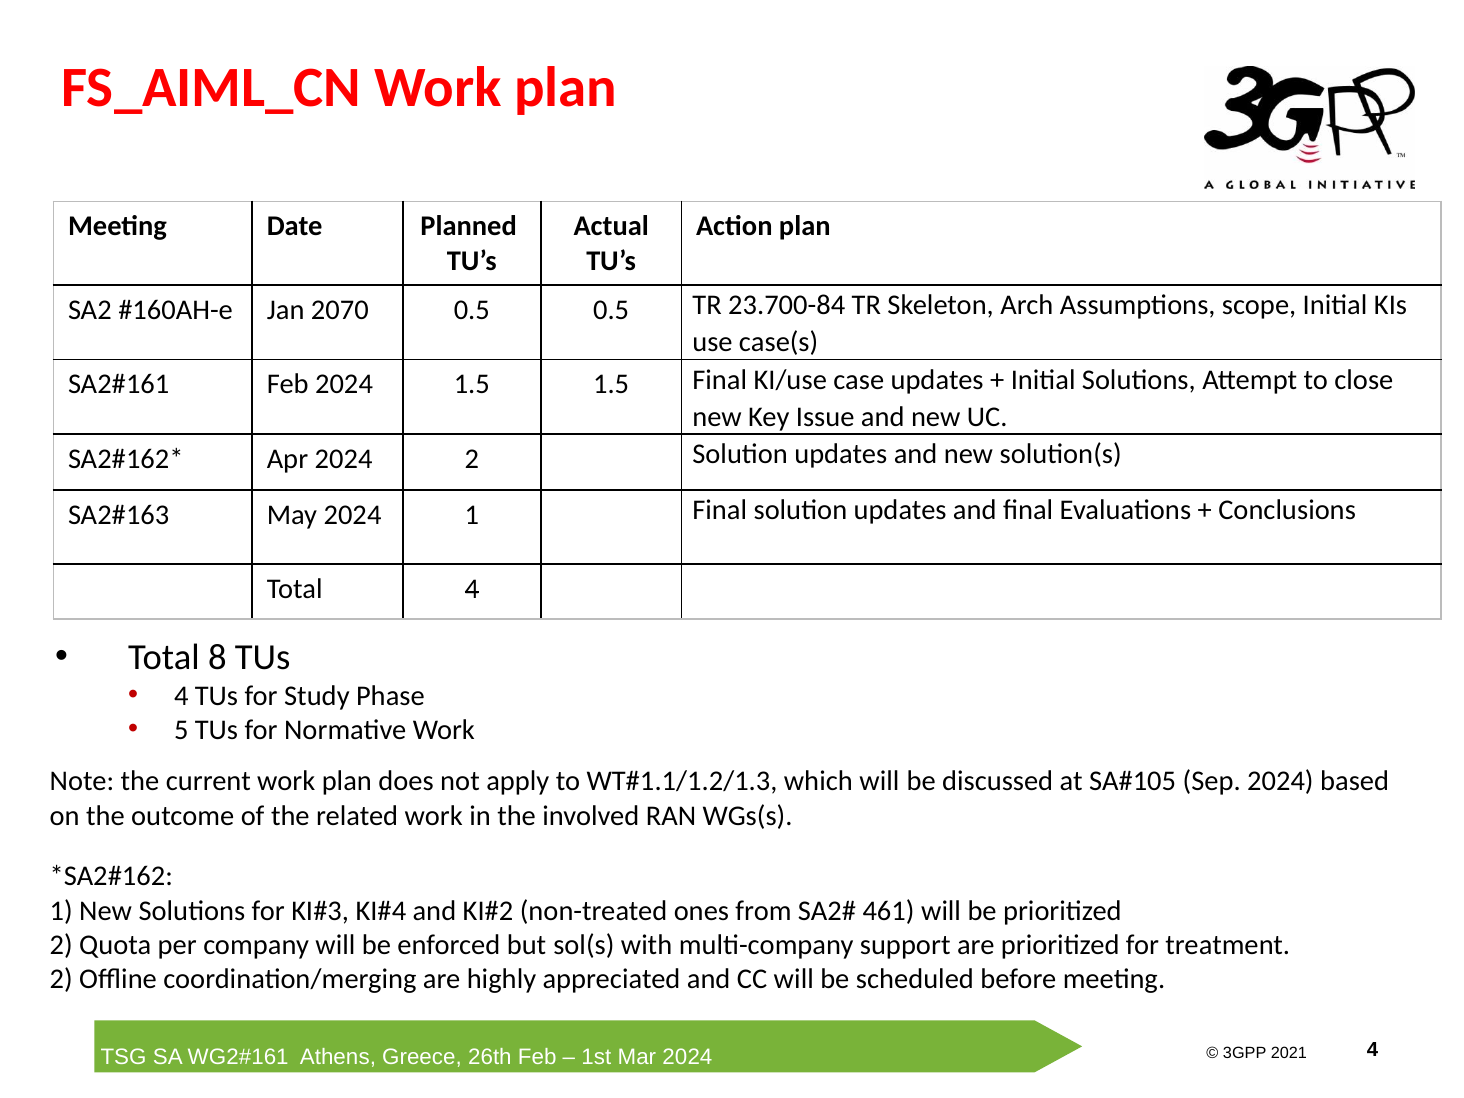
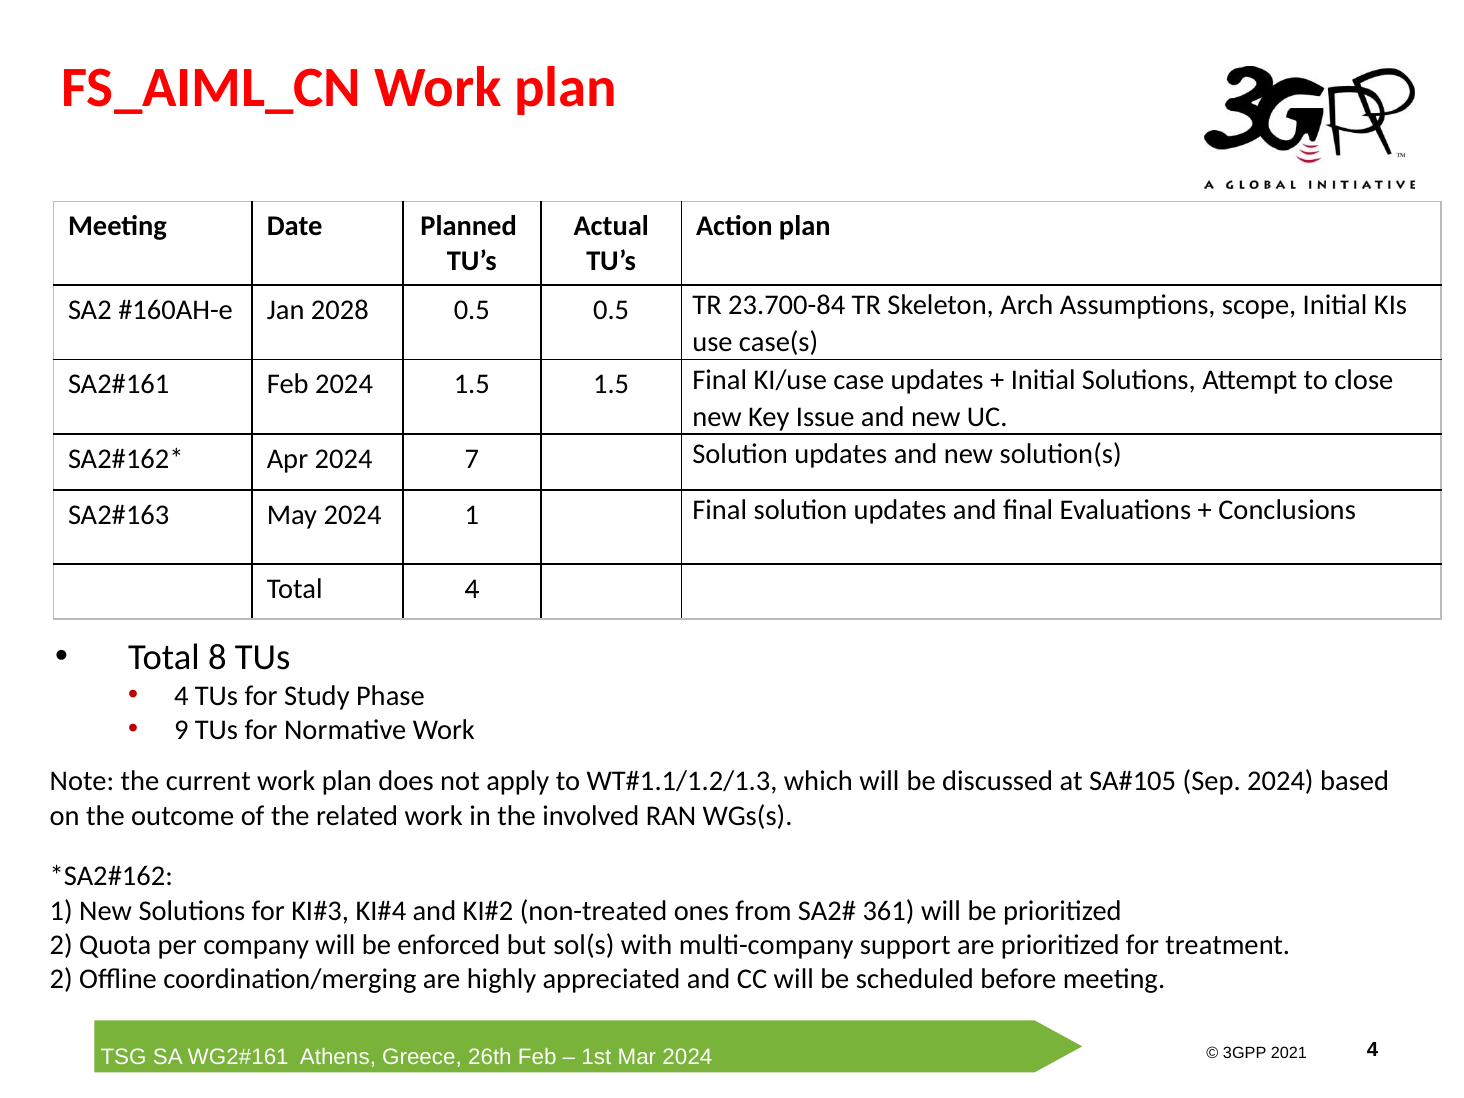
2070: 2070 -> 2028
2024 2: 2 -> 7
5: 5 -> 9
461: 461 -> 361
